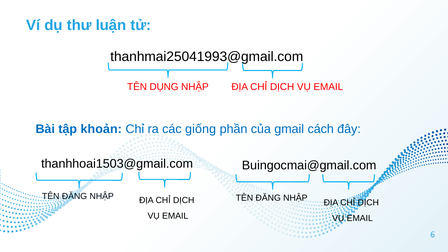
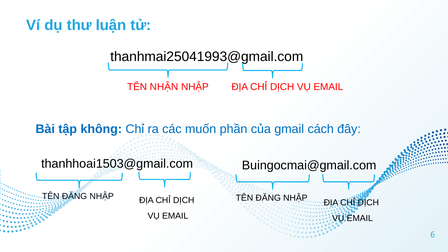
DỤNG: DỤNG -> NHẬN
khoản: khoản -> không
giống: giống -> muốn
